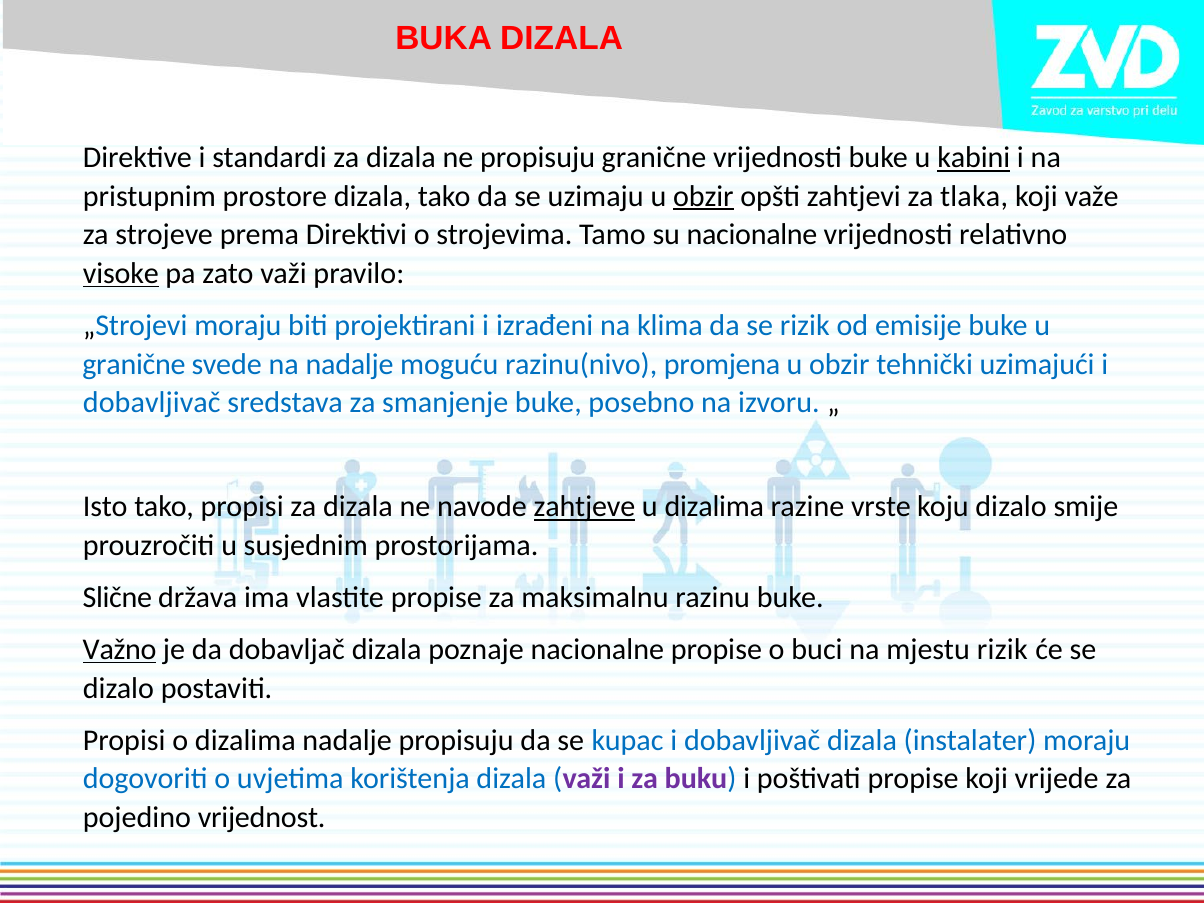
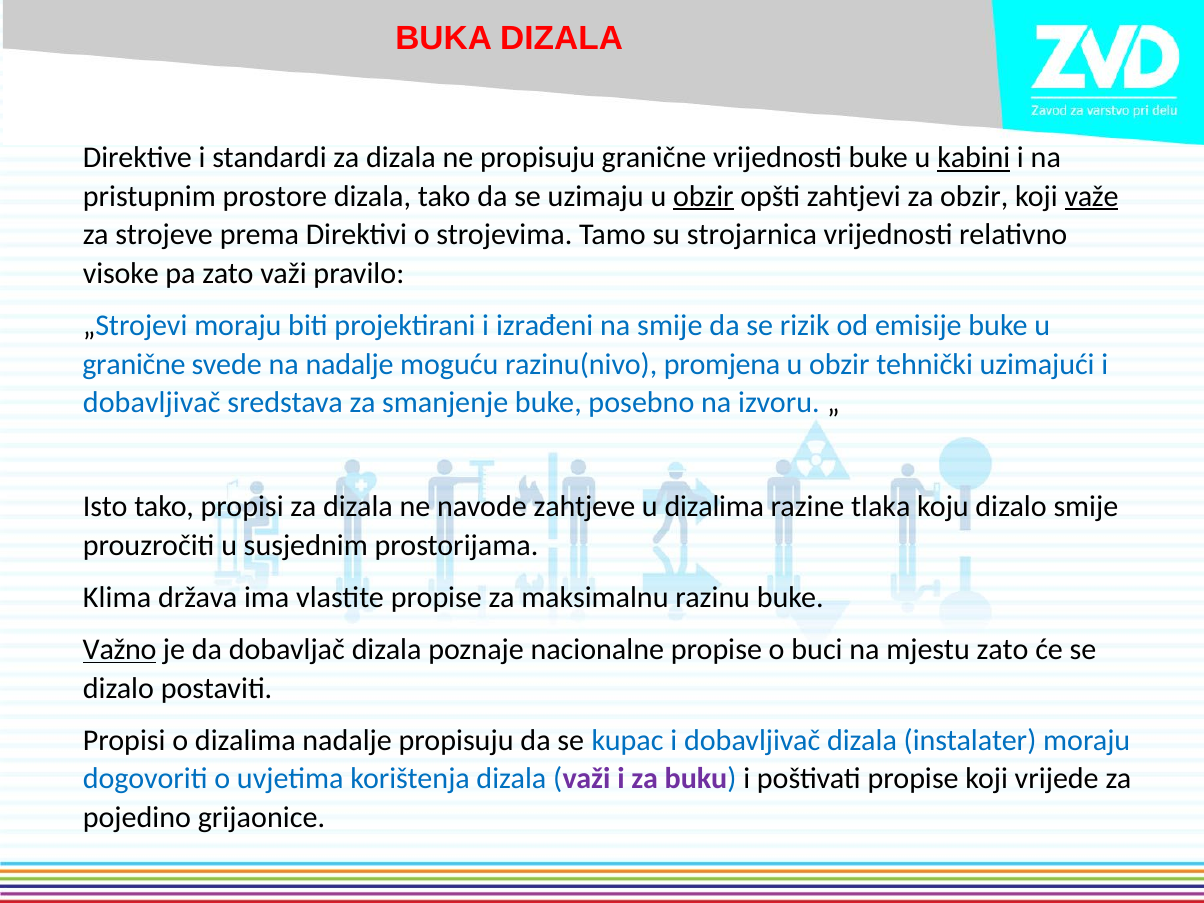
za tlaka: tlaka -> obzir
važe underline: none -> present
su nacionalne: nacionalne -> strojarnica
visoke underline: present -> none
na klima: klima -> smije
zahtjeve underline: present -> none
vrste: vrste -> tlaka
Slične: Slične -> Klima
mjestu rizik: rizik -> zato
vrijednost: vrijednost -> grijaonice
